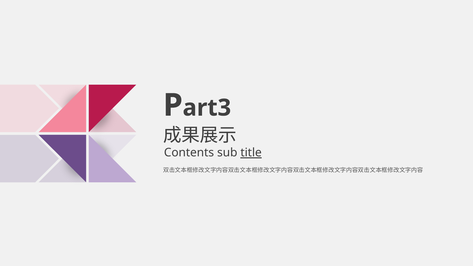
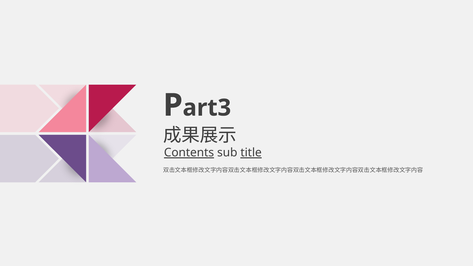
Contents underline: none -> present
